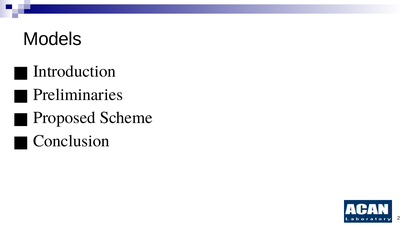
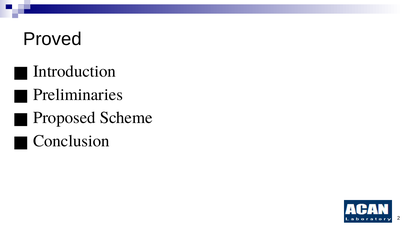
Models: Models -> Proved
